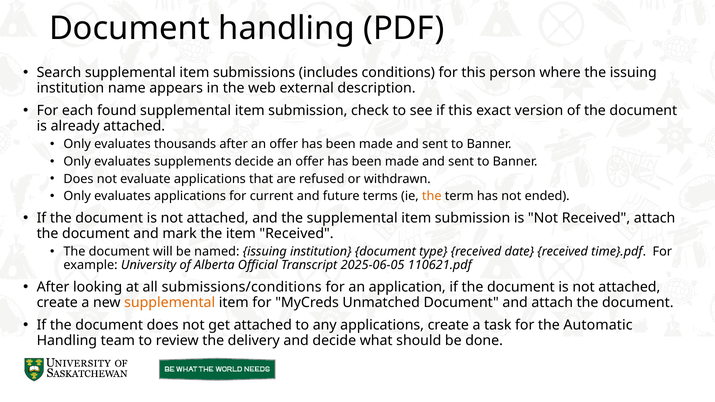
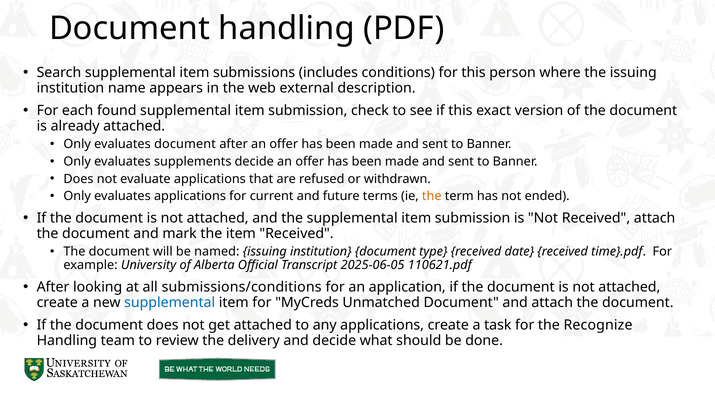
evaluates thousands: thousands -> document
supplemental at (170, 303) colour: orange -> blue
Automatic: Automatic -> Recognize
